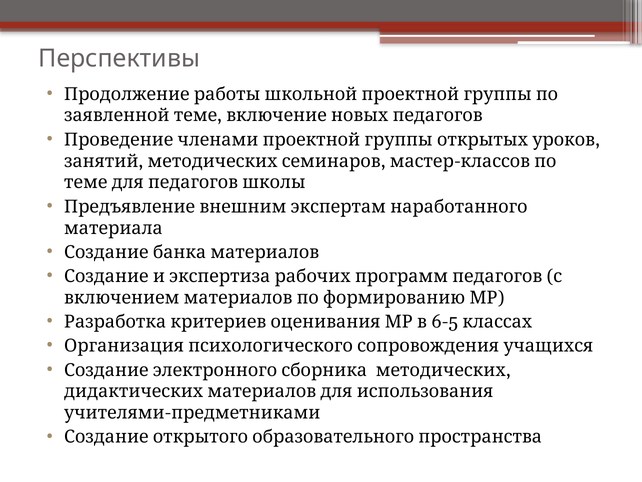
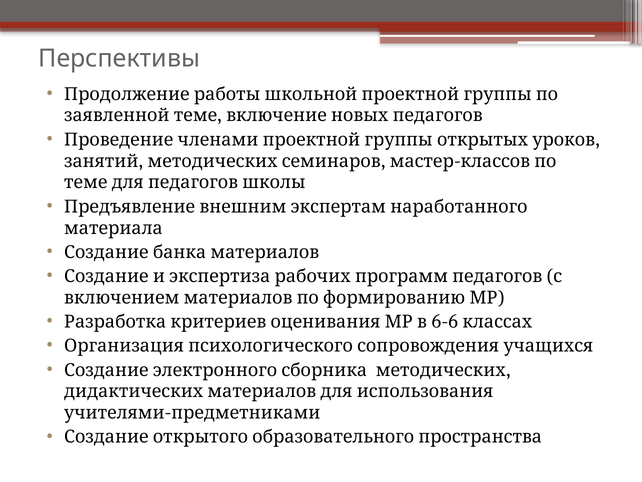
6-5: 6-5 -> 6-6
